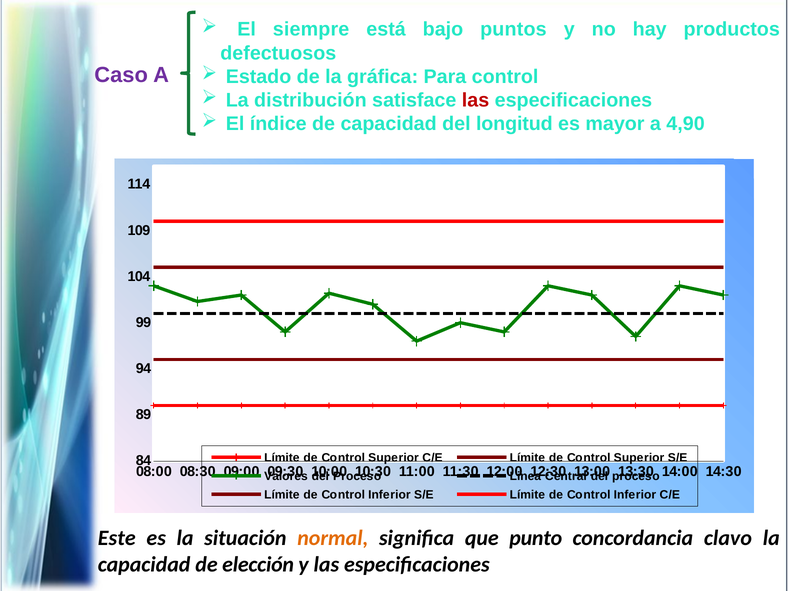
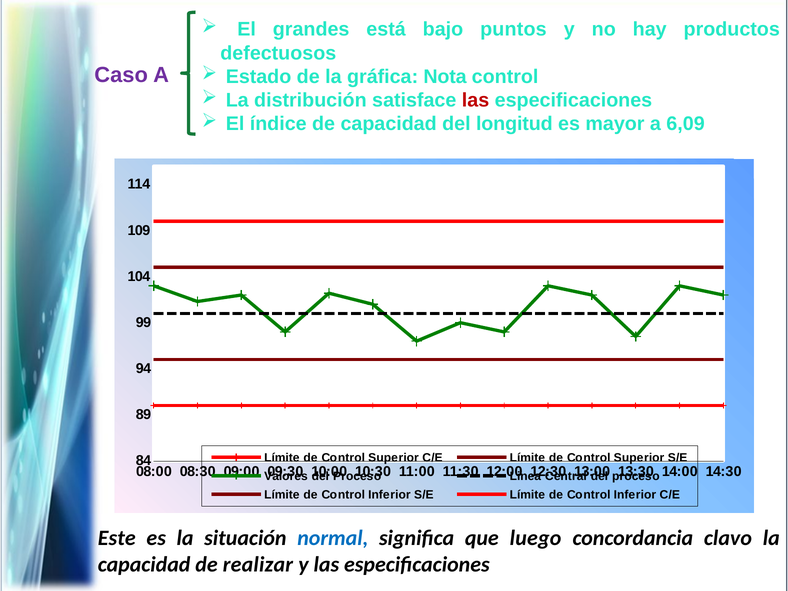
siempre: siempre -> grandes
Para: Para -> Nota
4,90: 4,90 -> 6,09
normal colour: orange -> blue
punto: punto -> luego
elección: elección -> realizar
